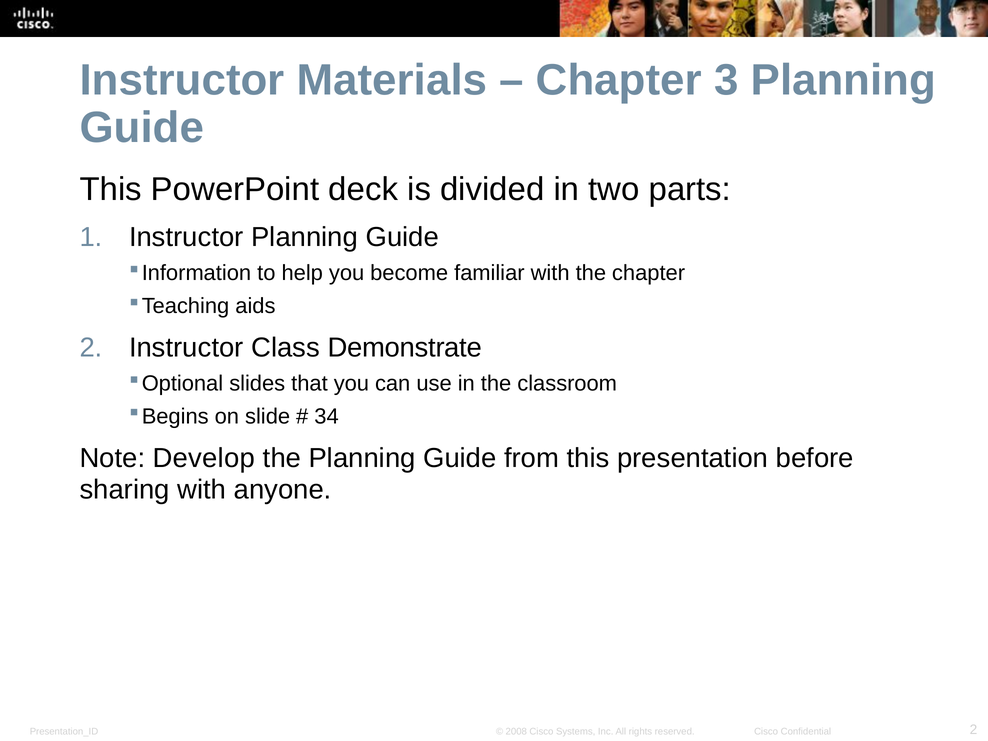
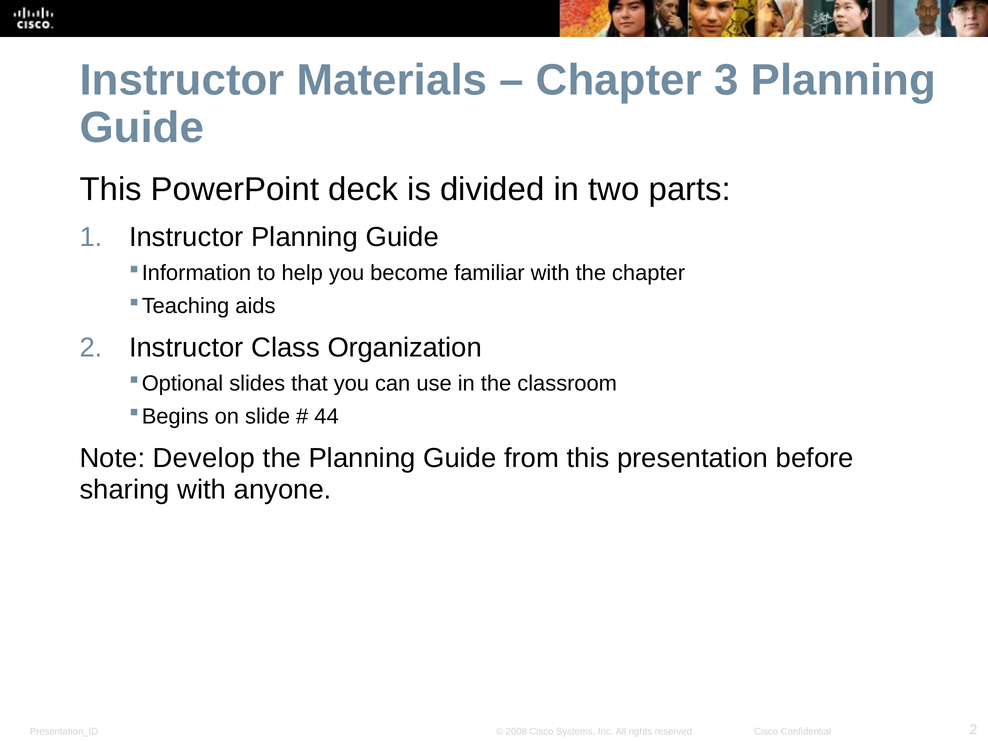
Demonstrate: Demonstrate -> Organization
34: 34 -> 44
